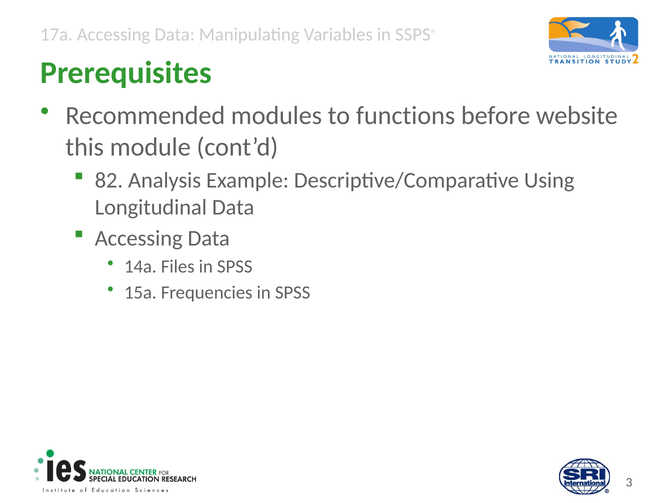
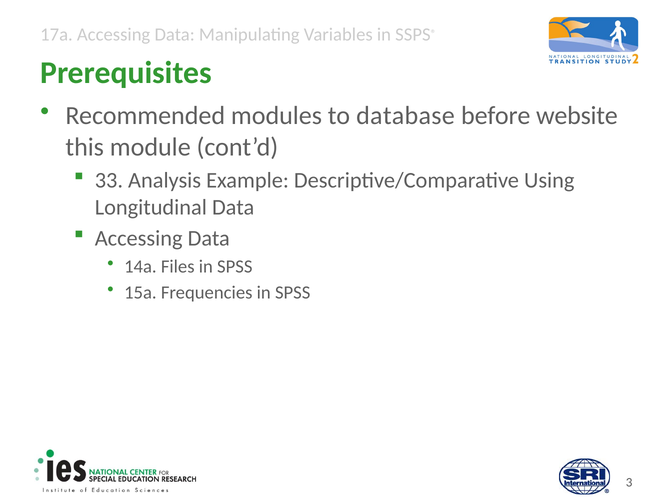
functions: functions -> database
82: 82 -> 33
